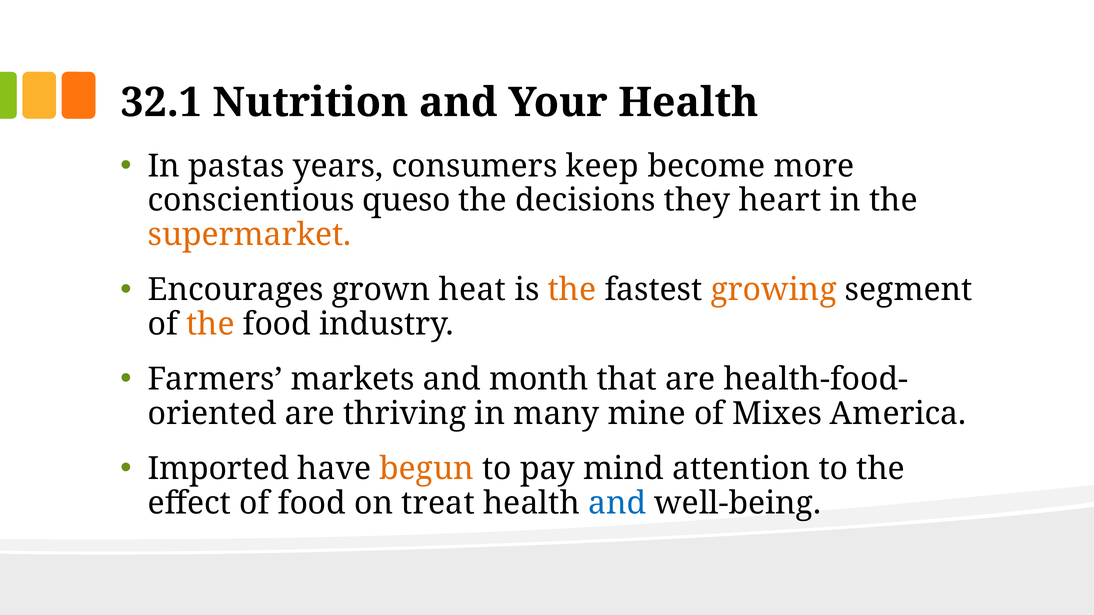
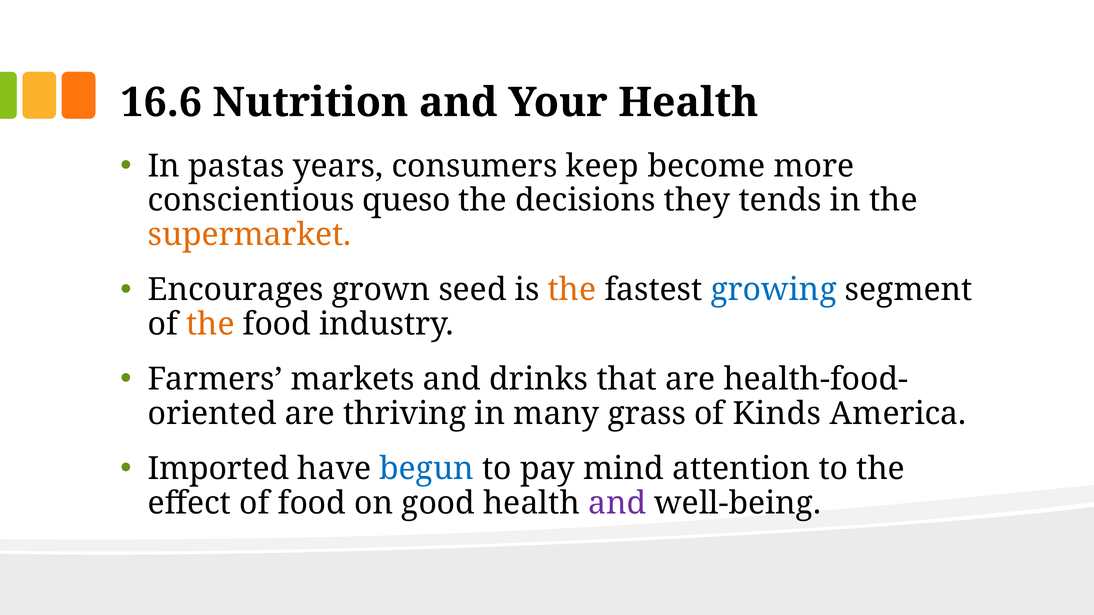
32.1: 32.1 -> 16.6
heart: heart -> tends
heat: heat -> seed
growing colour: orange -> blue
month: month -> drinks
mine: mine -> grass
Mixes: Mixes -> Kinds
begun colour: orange -> blue
treat: treat -> good
and at (617, 504) colour: blue -> purple
